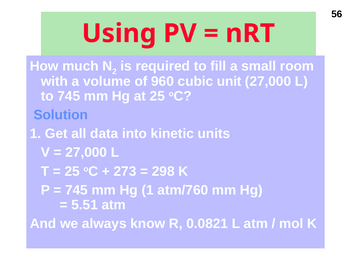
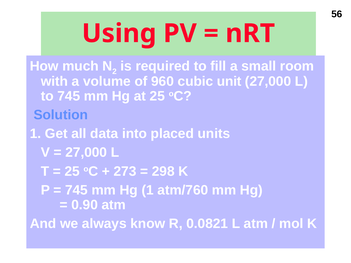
kinetic: kinetic -> placed
5.51: 5.51 -> 0.90
